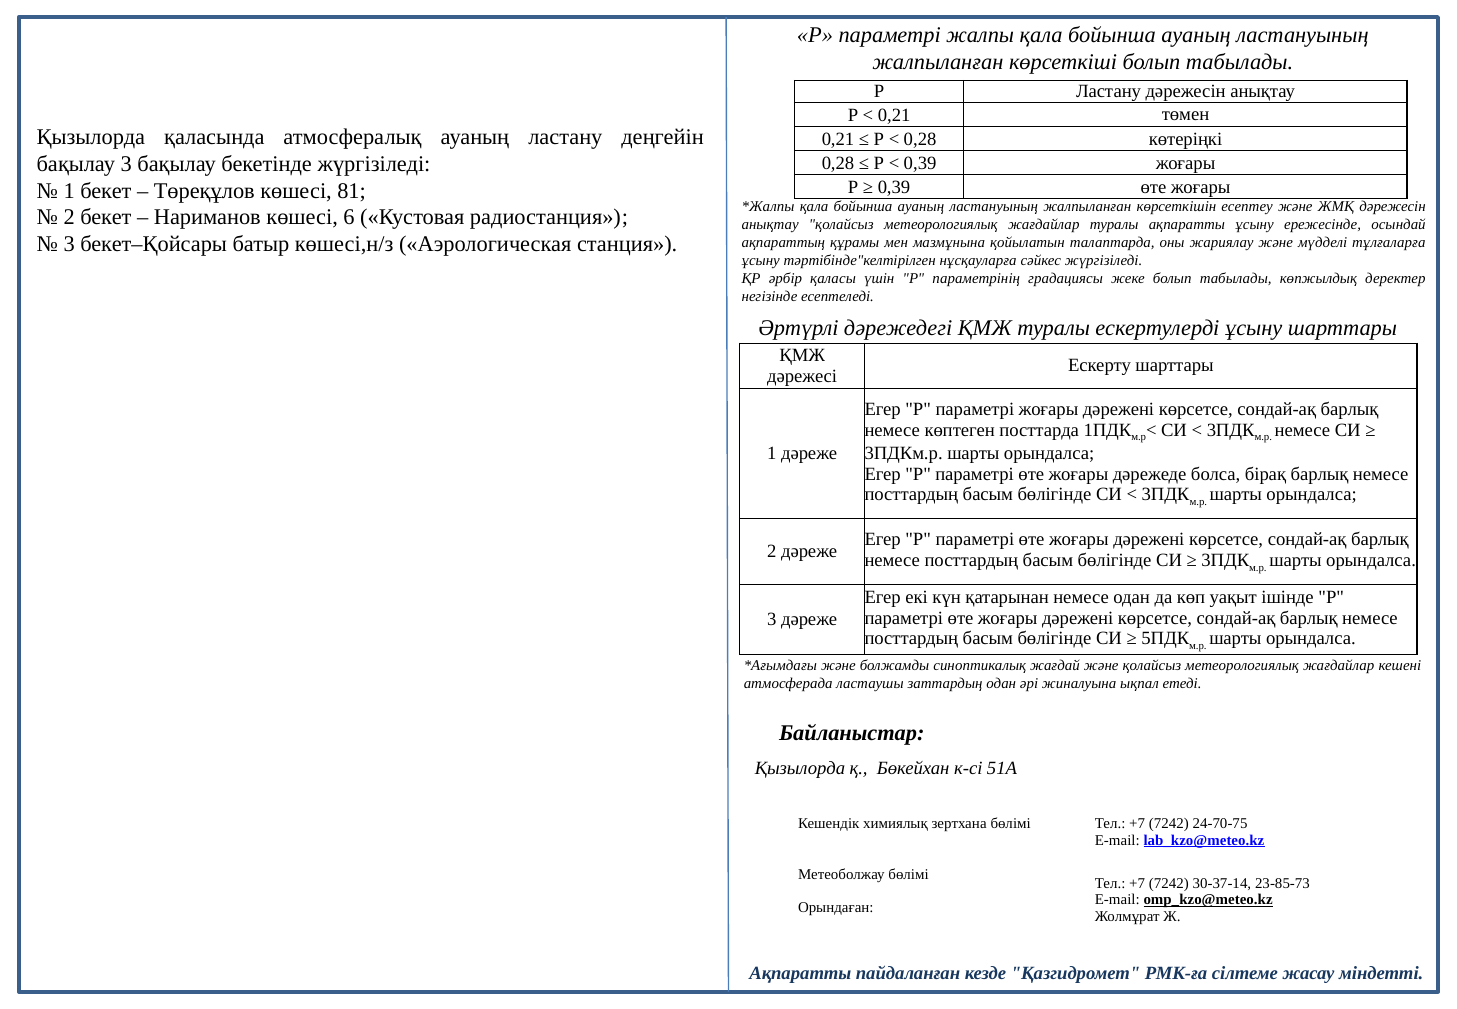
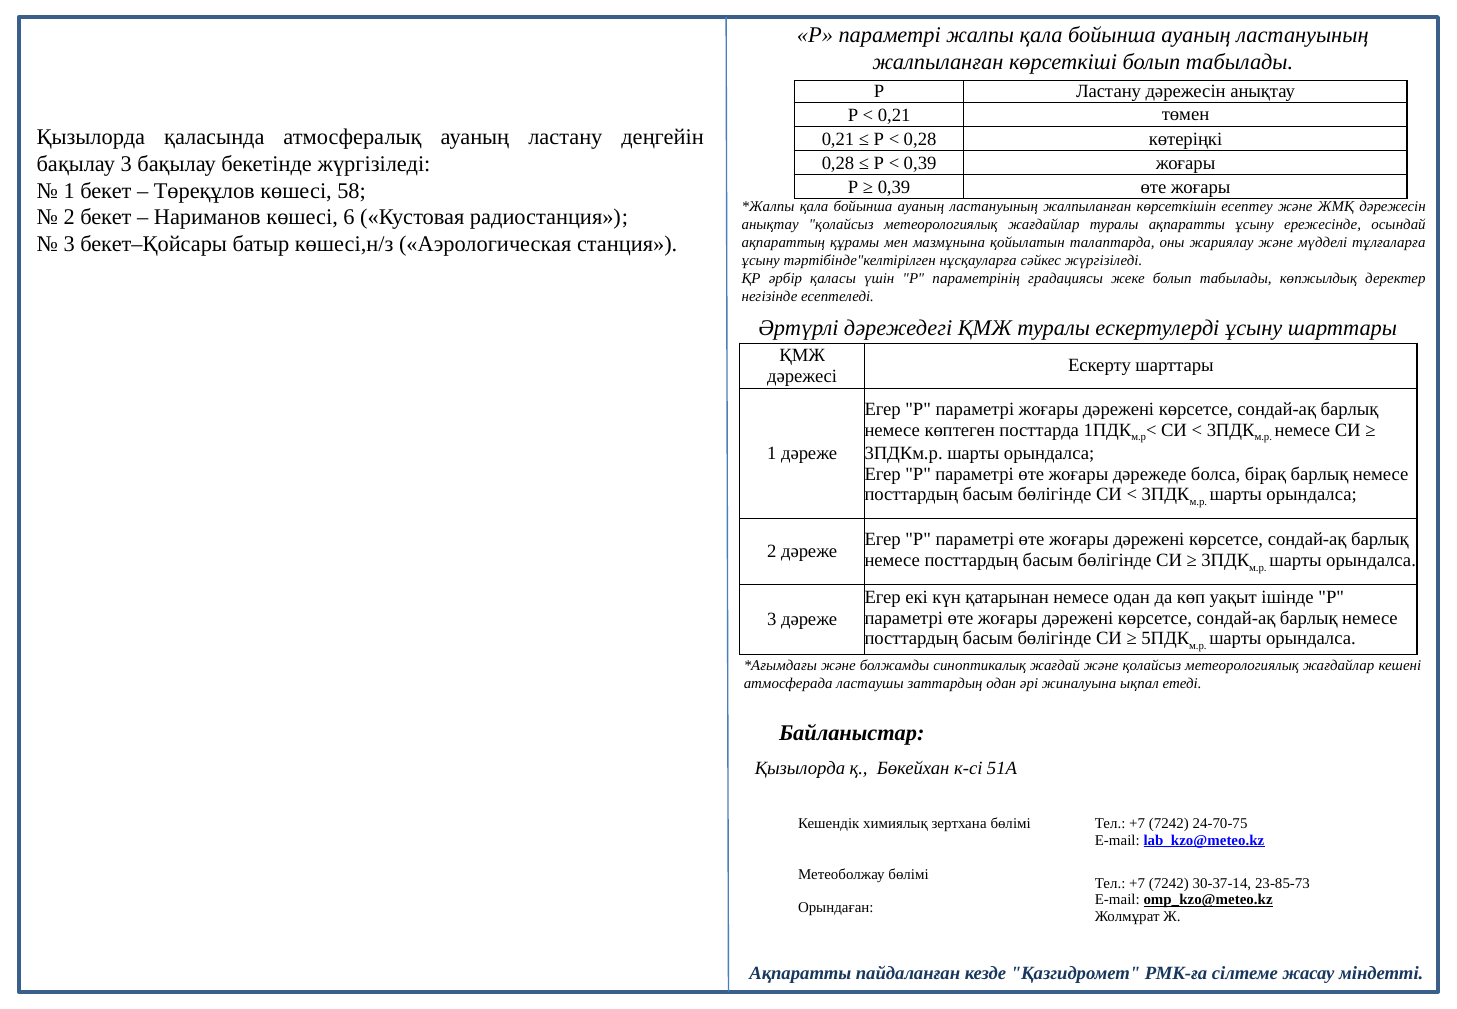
81: 81 -> 58
